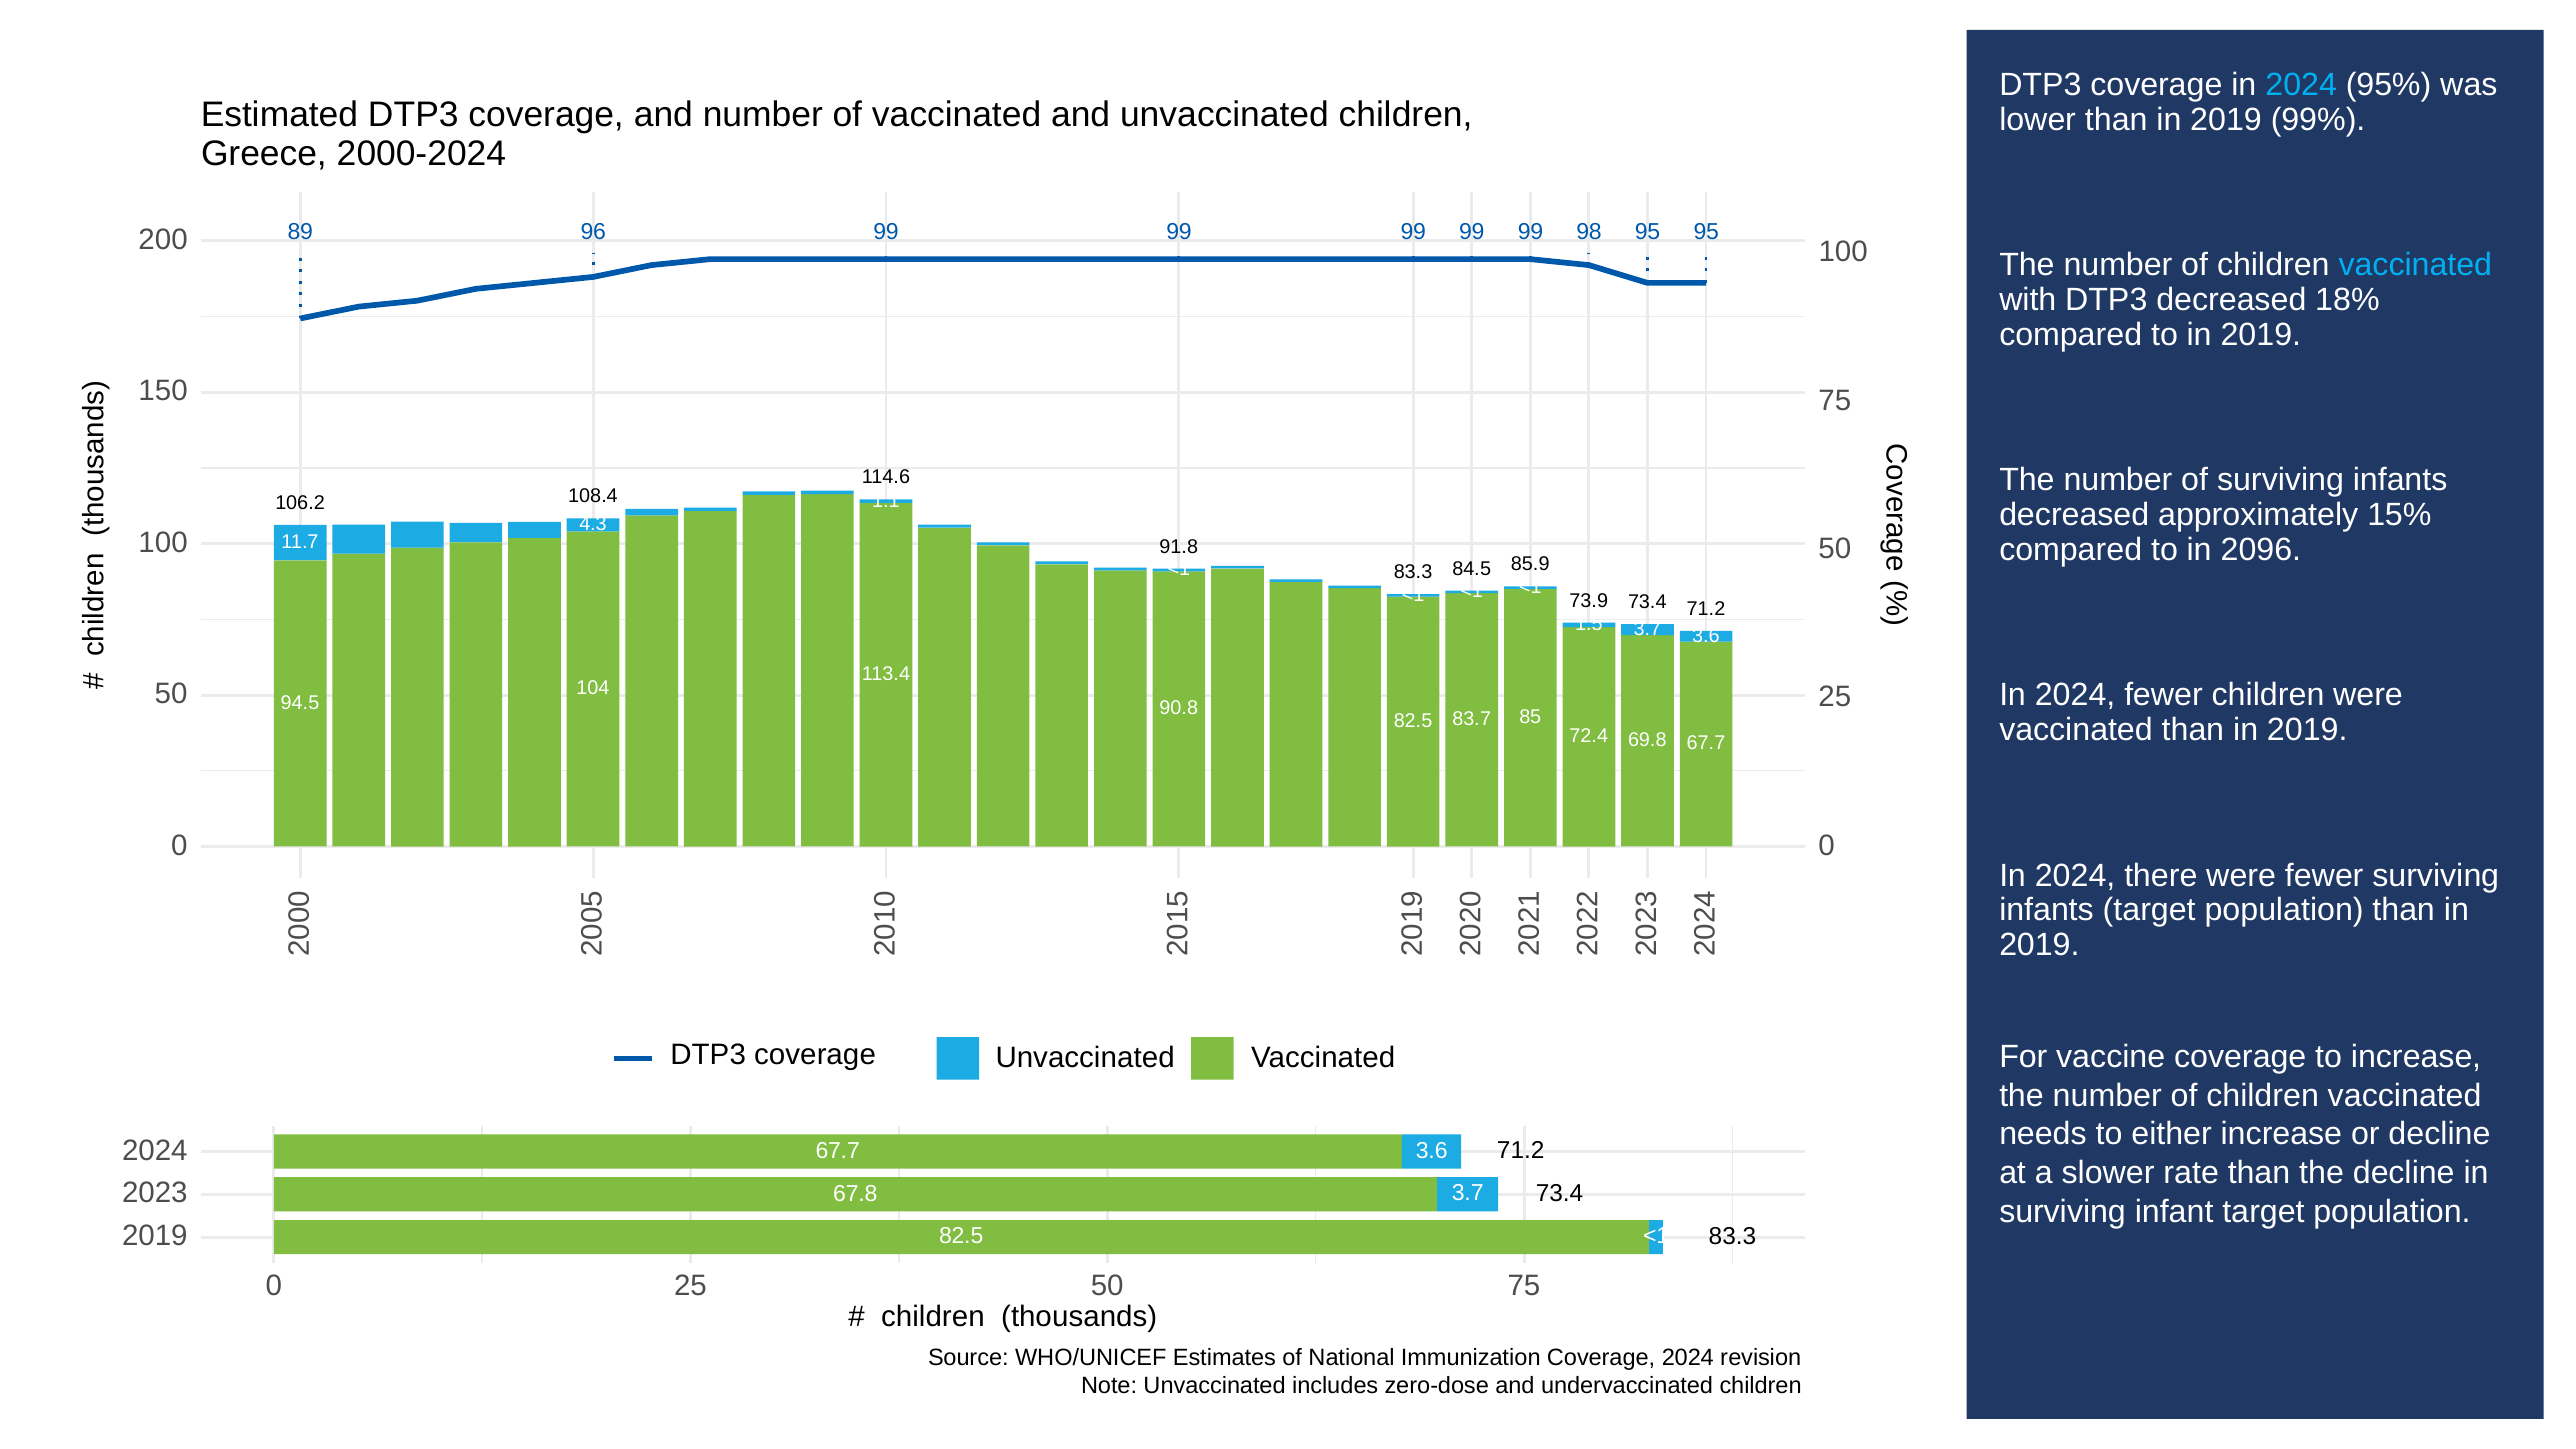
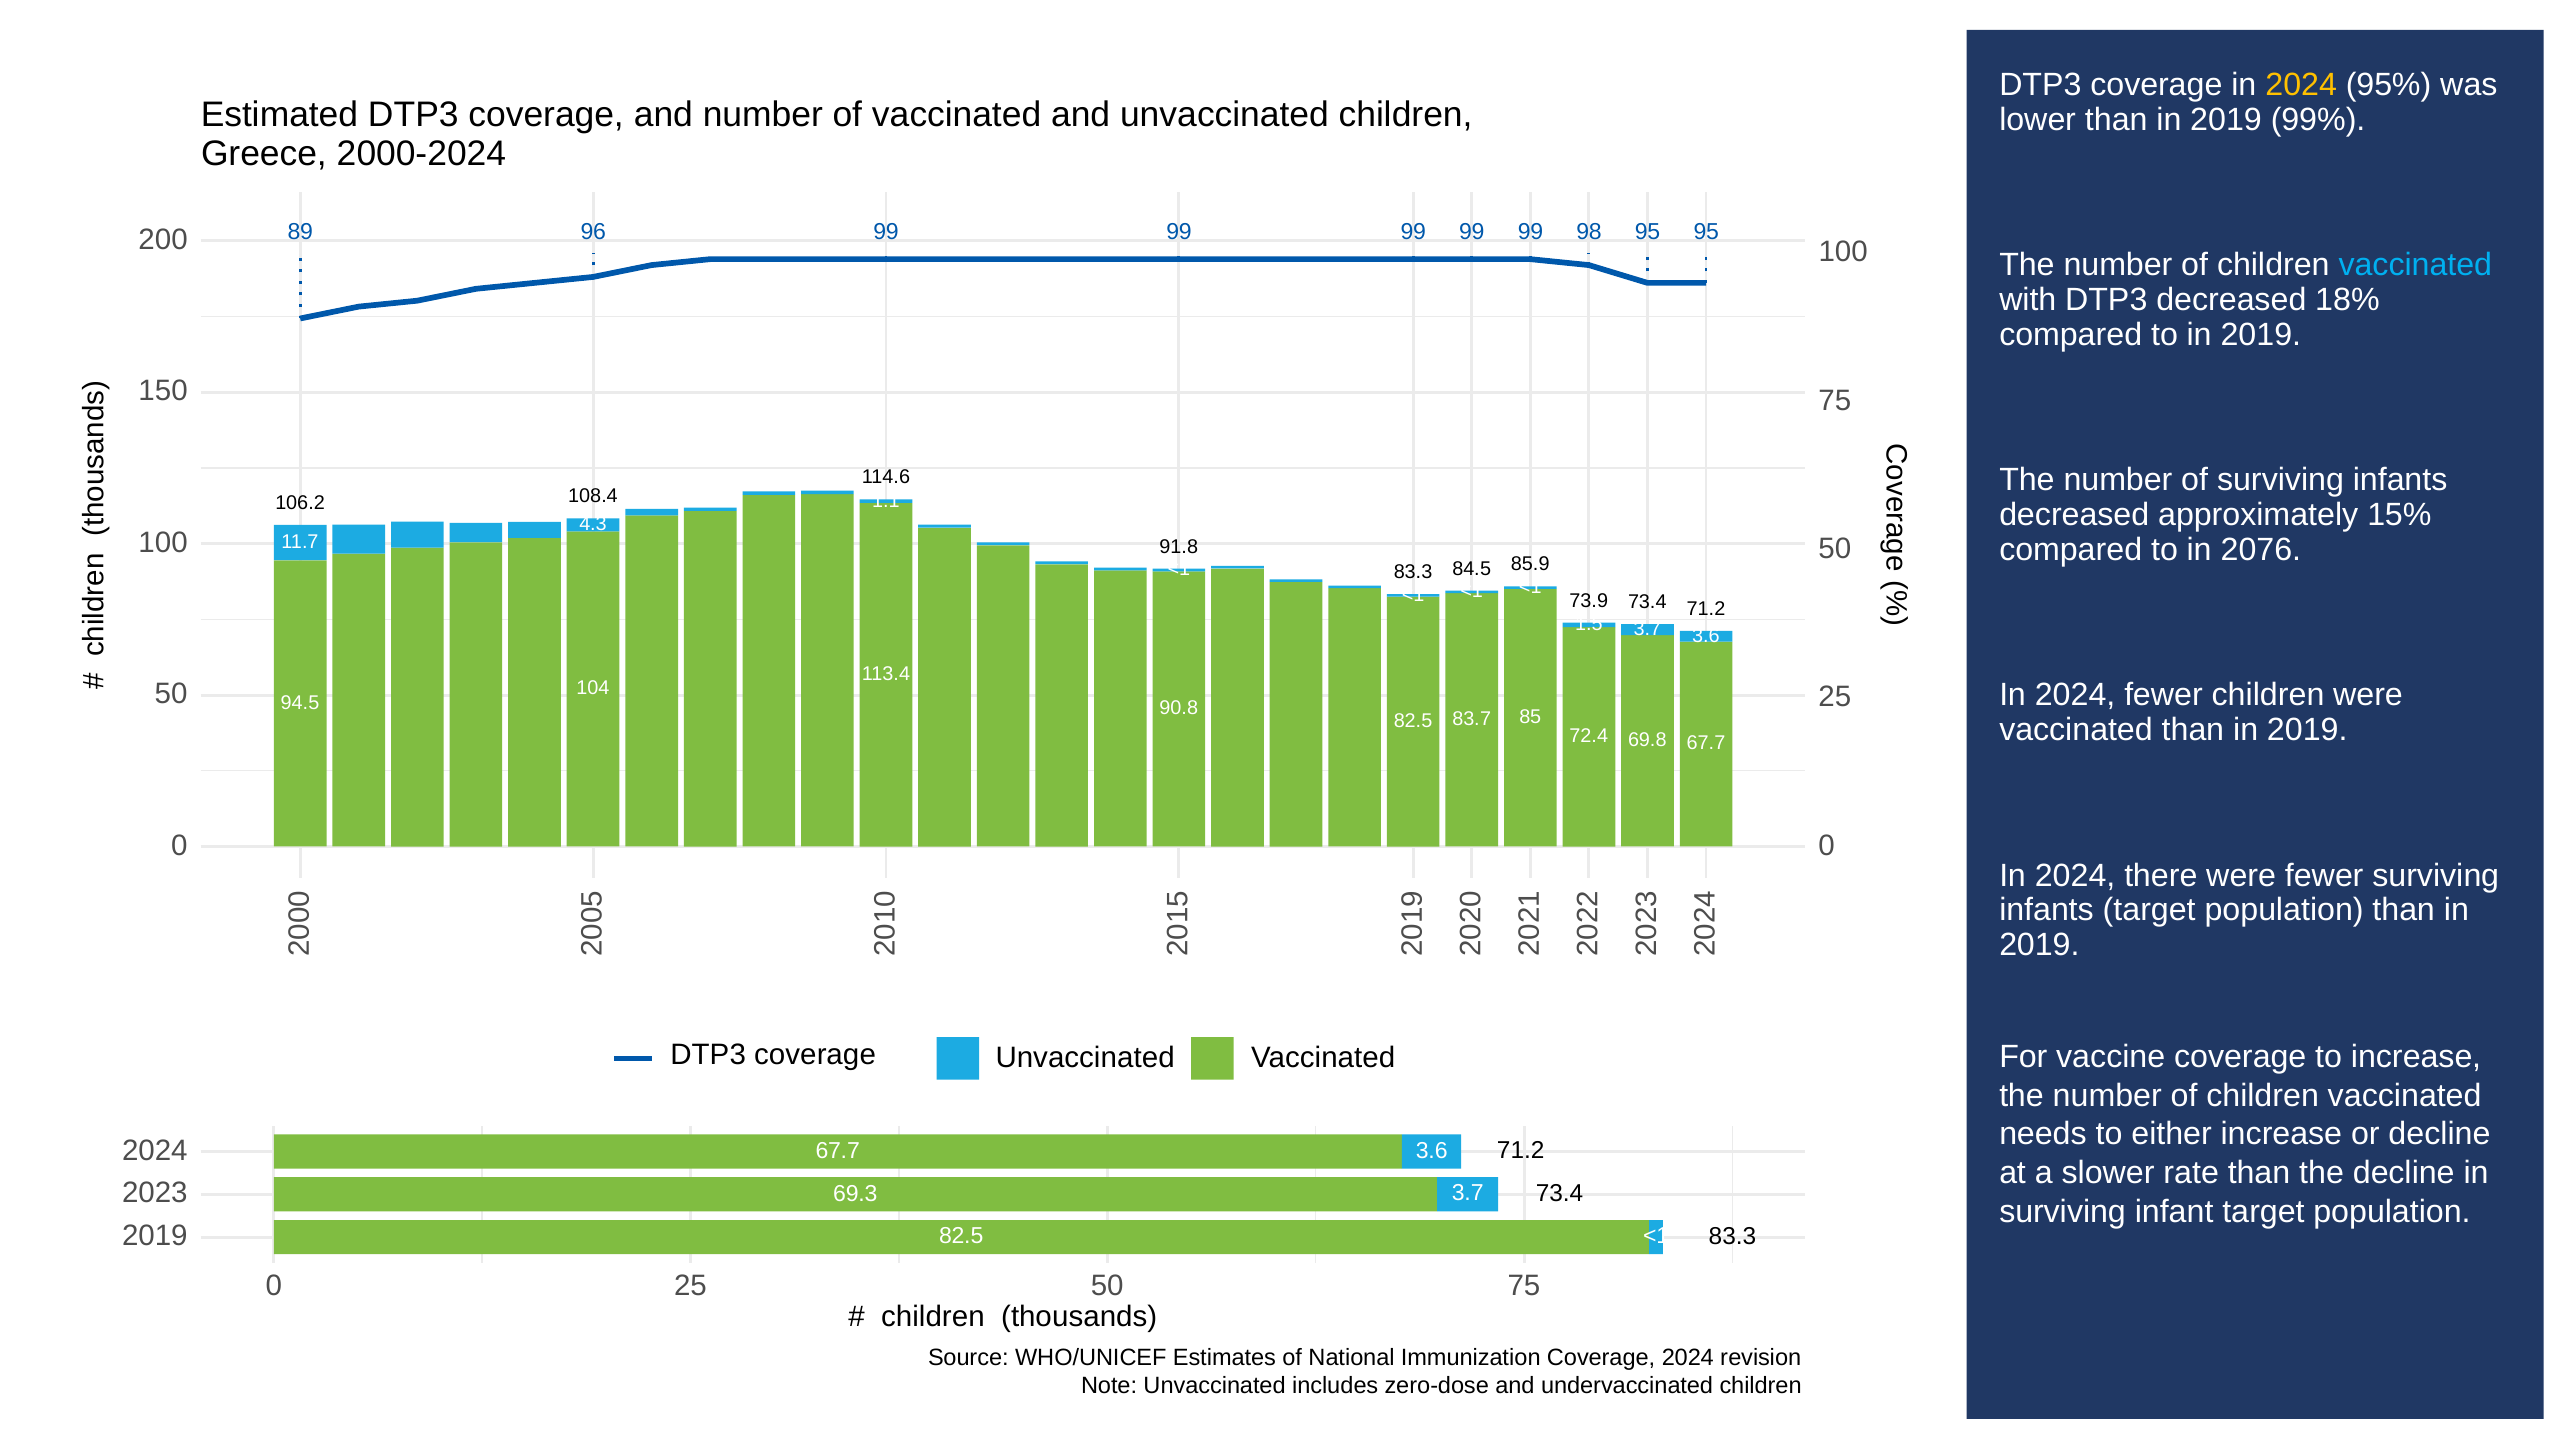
2024 at (2301, 85) colour: light blue -> yellow
2096: 2096 -> 2076
67.8: 67.8 -> 69.3
